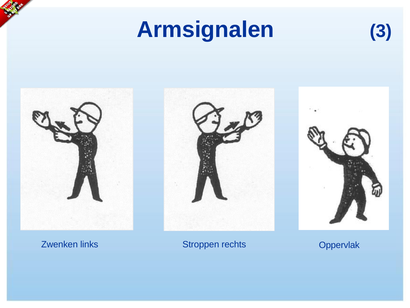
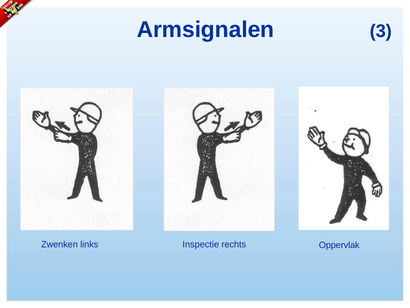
Stroppen: Stroppen -> Inspectie
